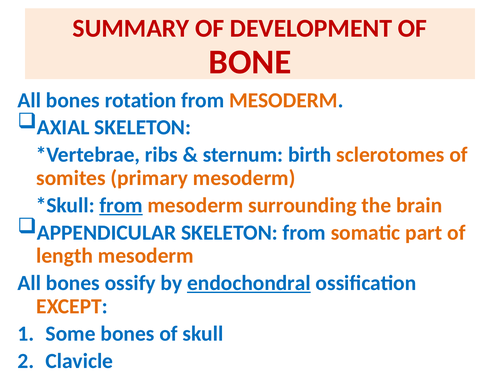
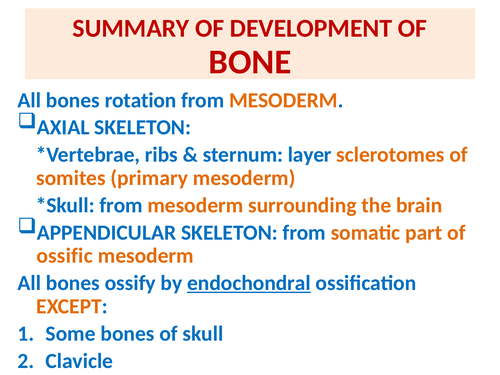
birth: birth -> layer
from at (121, 205) underline: present -> none
length: length -> ossific
